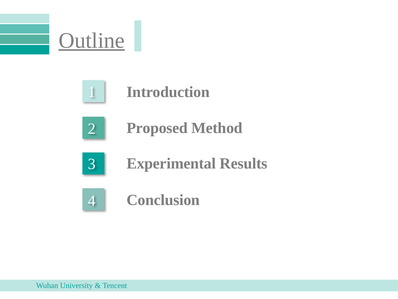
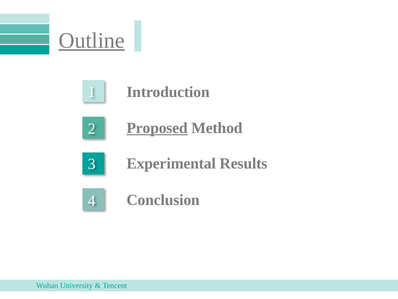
Proposed underline: none -> present
